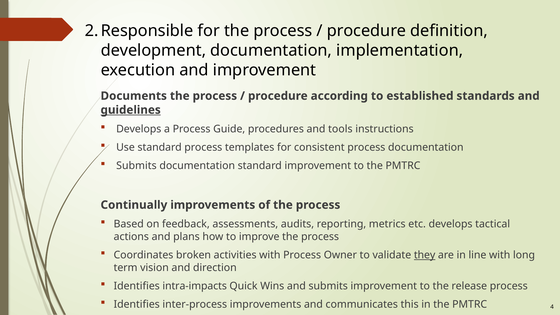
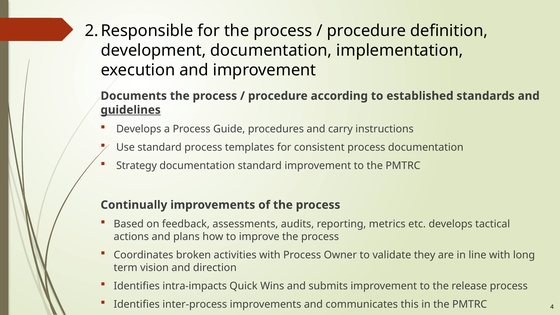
tools: tools -> carry
Submits at (136, 166): Submits -> Strategy
they underline: present -> none
